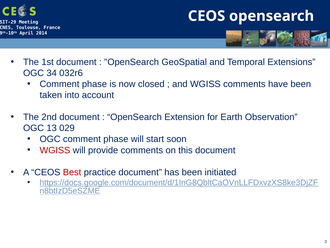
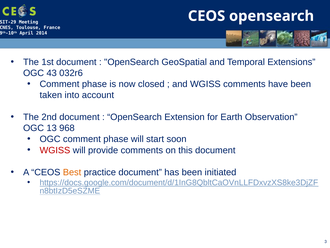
34: 34 -> 43
029: 029 -> 968
Best colour: red -> orange
